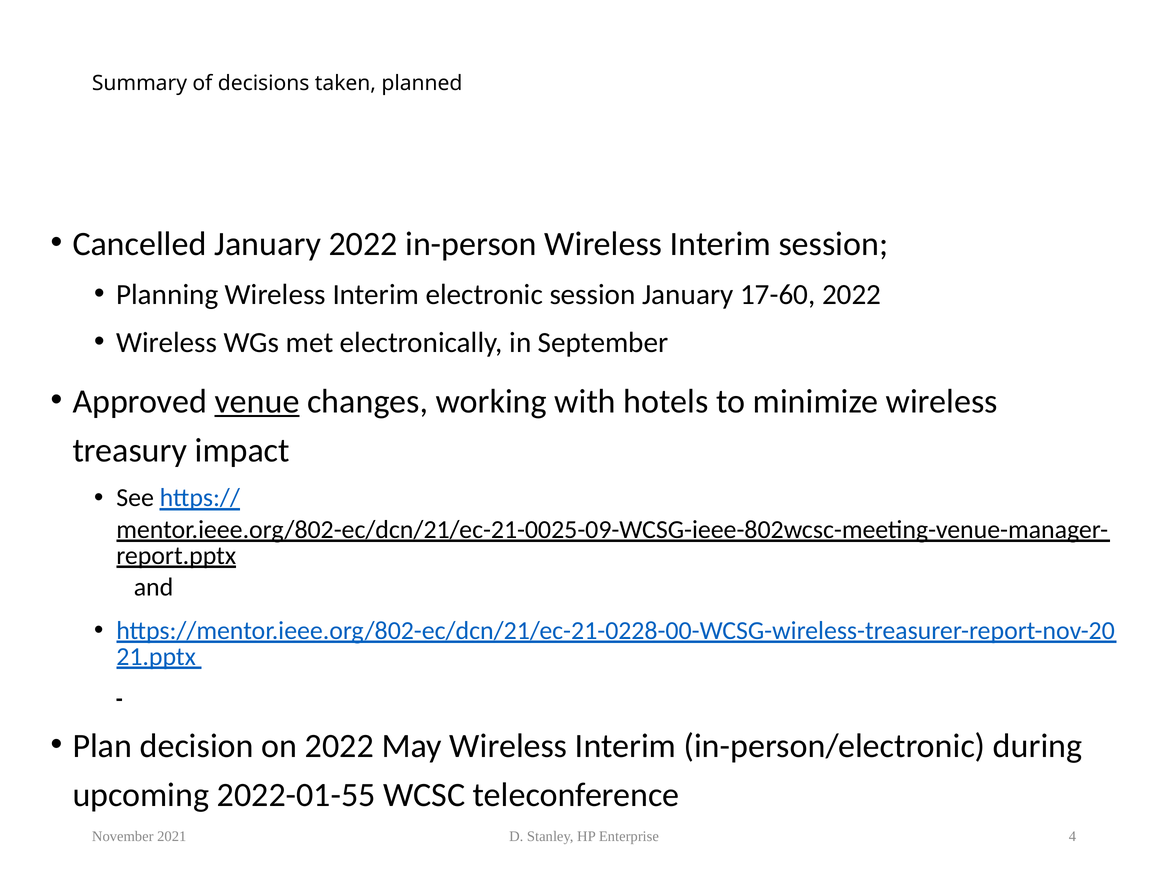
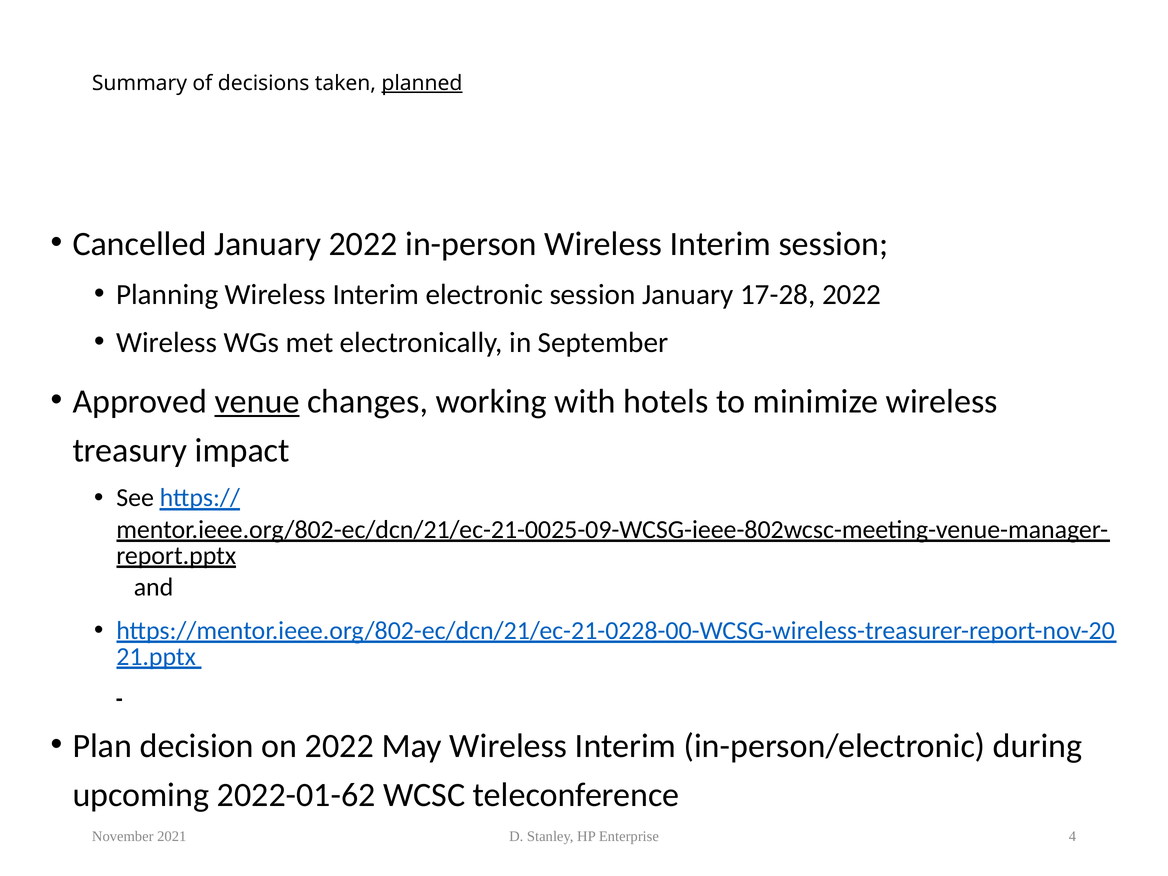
planned underline: none -> present
17-60: 17-60 -> 17-28
2022-01-55: 2022-01-55 -> 2022-01-62
